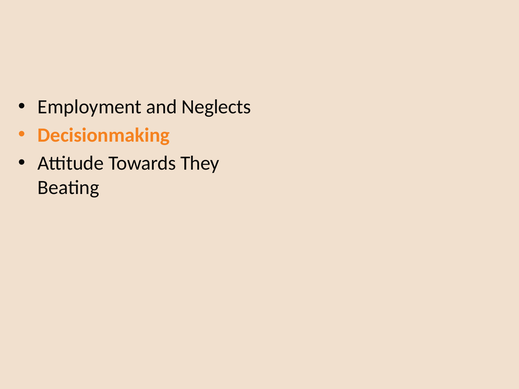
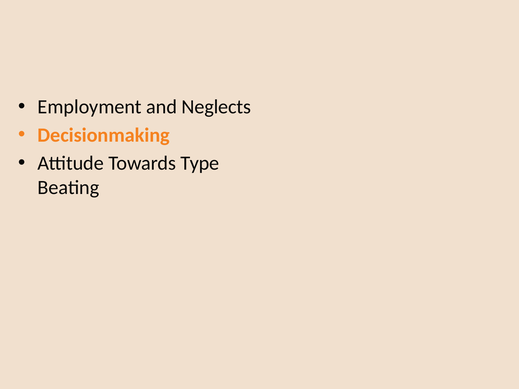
They: They -> Type
